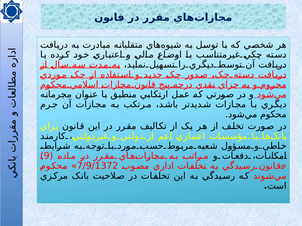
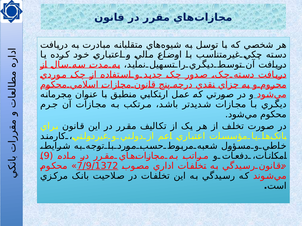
7/9/1372 underline: none -> present
